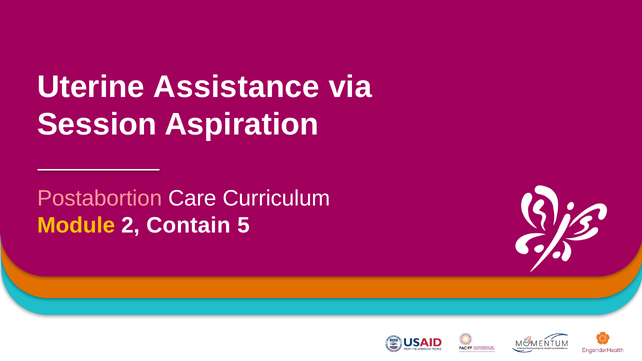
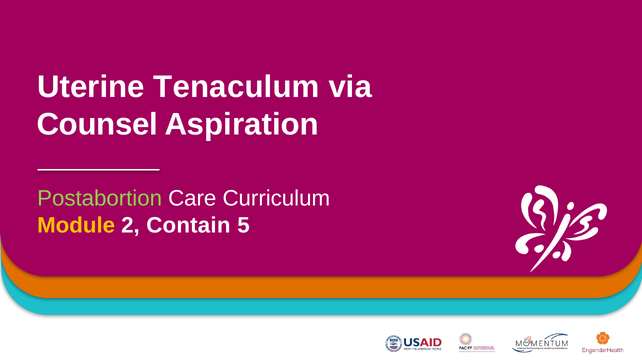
Assistance: Assistance -> Tenaculum
Session: Session -> Counsel
Postabortion colour: pink -> light green
